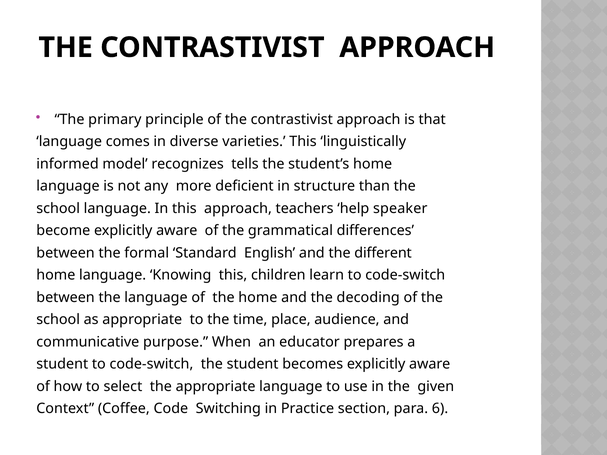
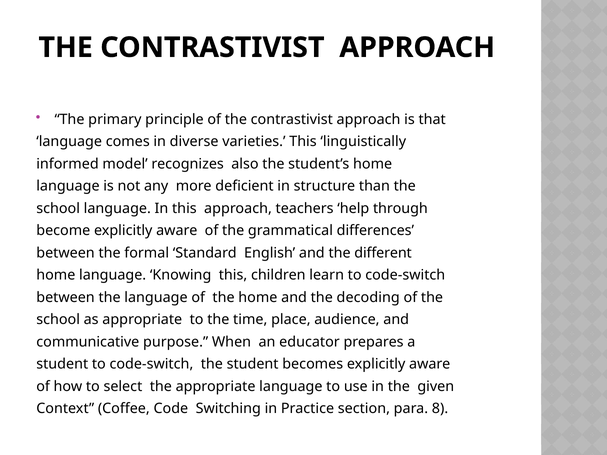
tells: tells -> also
speaker: speaker -> through
6: 6 -> 8
